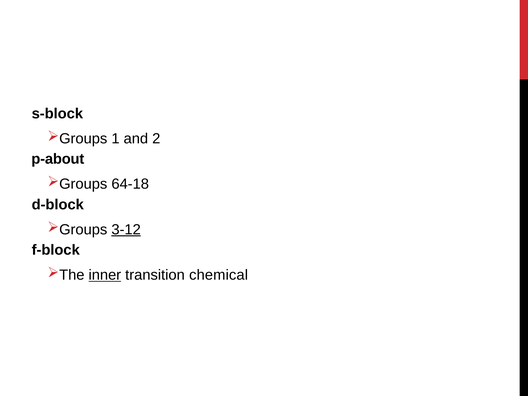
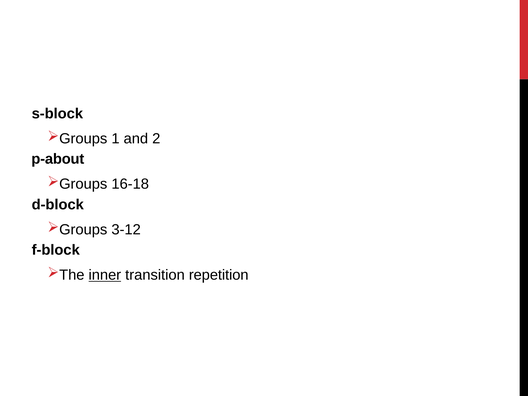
64-18: 64-18 -> 16-18
3-12 underline: present -> none
chemical: chemical -> repetition
